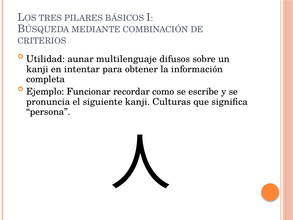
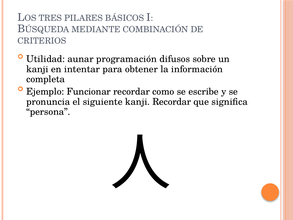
multilenguaje: multilenguaje -> programación
kanji Culturas: Culturas -> Recordar
